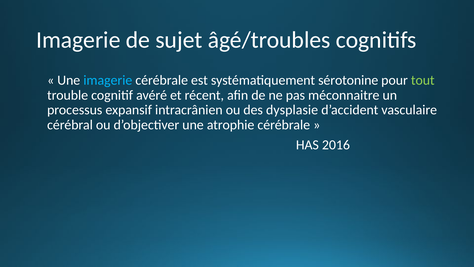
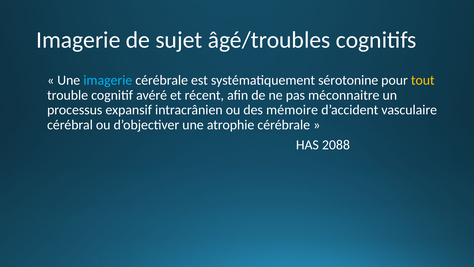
tout colour: light green -> yellow
dysplasie: dysplasie -> mémoire
2016: 2016 -> 2088
